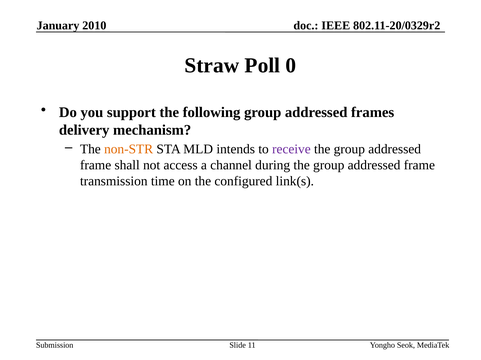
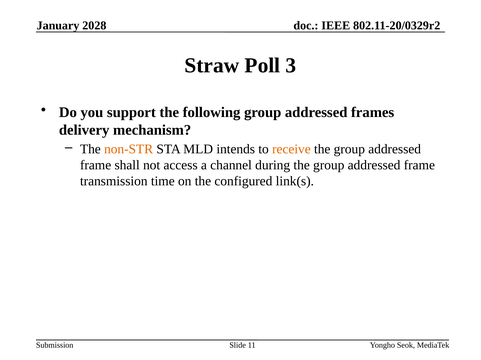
2010: 2010 -> 2028
0: 0 -> 3
receive colour: purple -> orange
